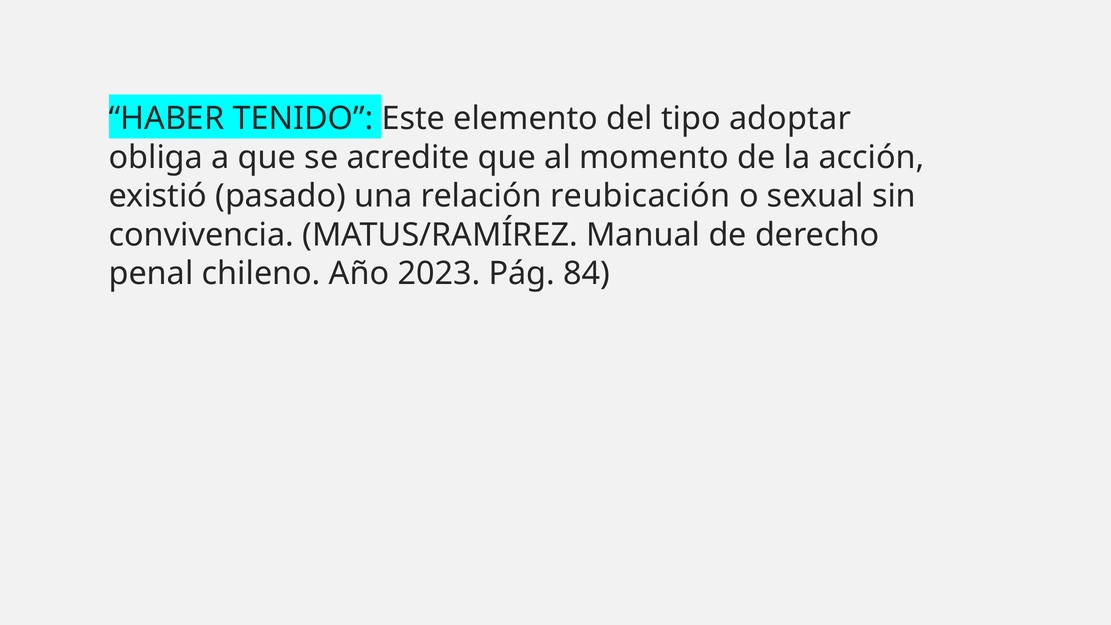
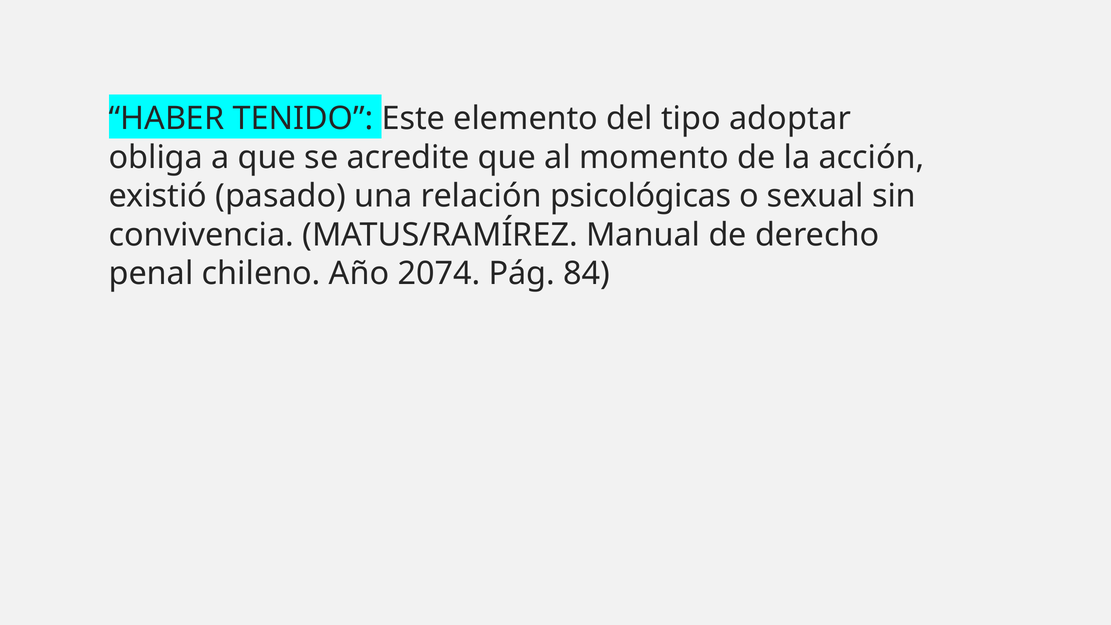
reubicación: reubicación -> psicológicas
2023: 2023 -> 2074
